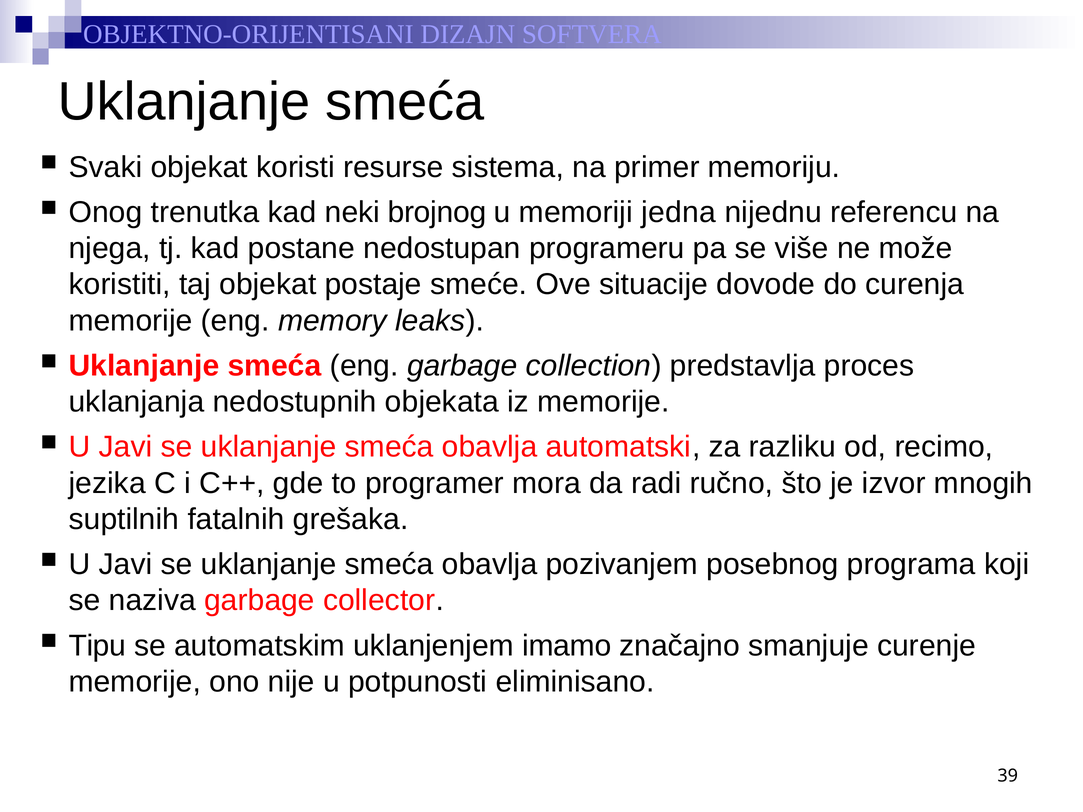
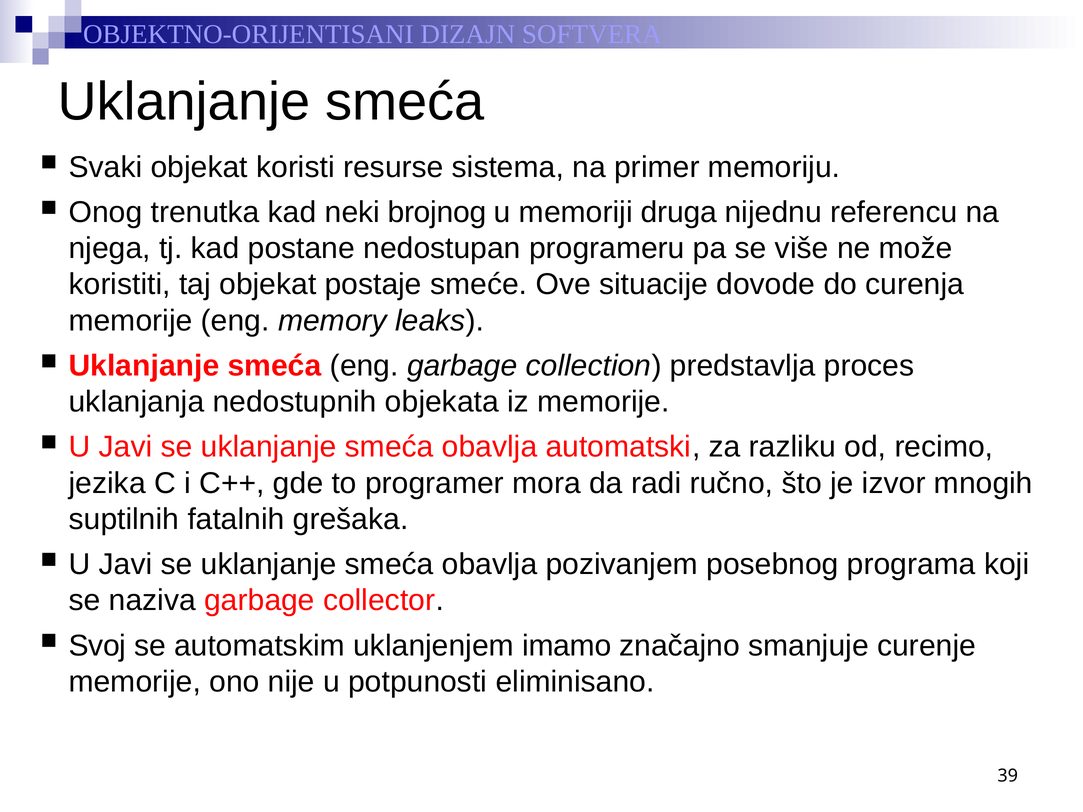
jedna: jedna -> druga
Tipu: Tipu -> Svoj
